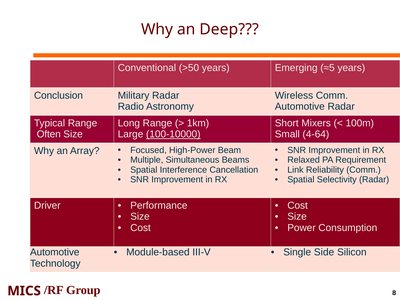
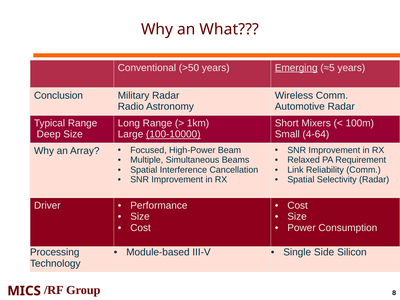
Deep: Deep -> What
Emerging underline: none -> present
Often: Often -> Deep
Automotive at (55, 252): Automotive -> Processing
